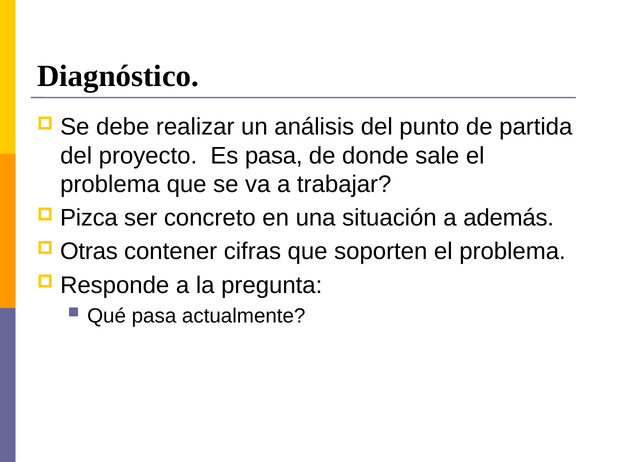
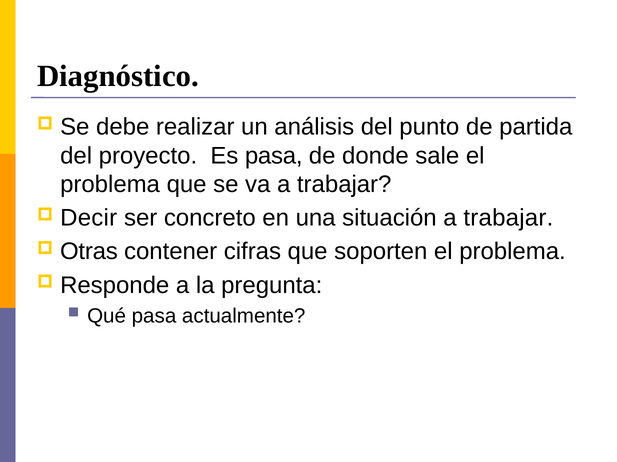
Pizca: Pizca -> Decir
situación a además: además -> trabajar
